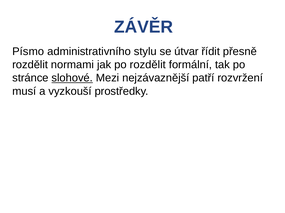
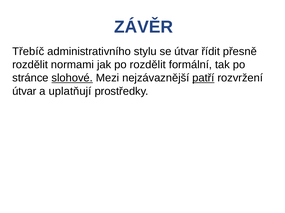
Písmo: Písmo -> Třebíč
patří underline: none -> present
musí at (24, 91): musí -> útvar
vyzkouší: vyzkouší -> uplatňují
